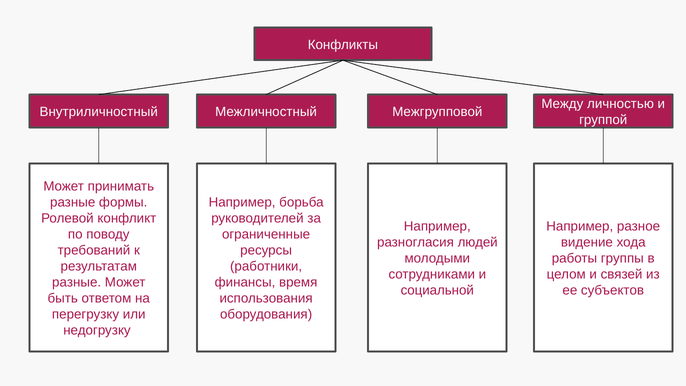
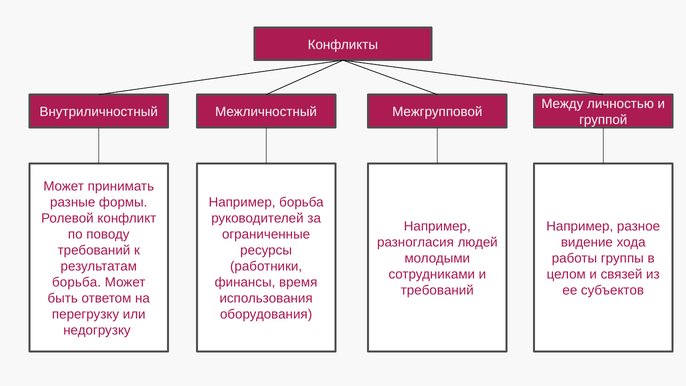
разные at (77, 282): разные -> борьба
социальной at (437, 290): социальной -> требований
